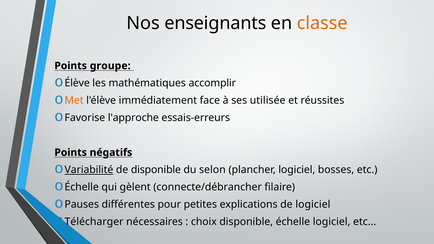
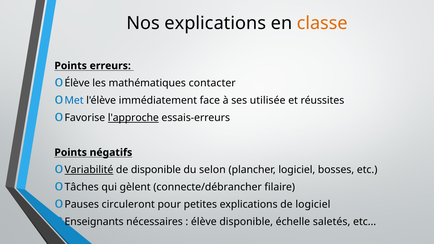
Nos enseignants: enseignants -> explications
groupe: groupe -> erreurs
accomplir: accomplir -> contacter
Met colour: orange -> blue
l'approche underline: none -> present
Échelle at (82, 187): Échelle -> Tâches
différentes: différentes -> circuleront
Télécharger: Télécharger -> Enseignants
choix at (204, 222): choix -> élève
échelle logiciel: logiciel -> saletés
